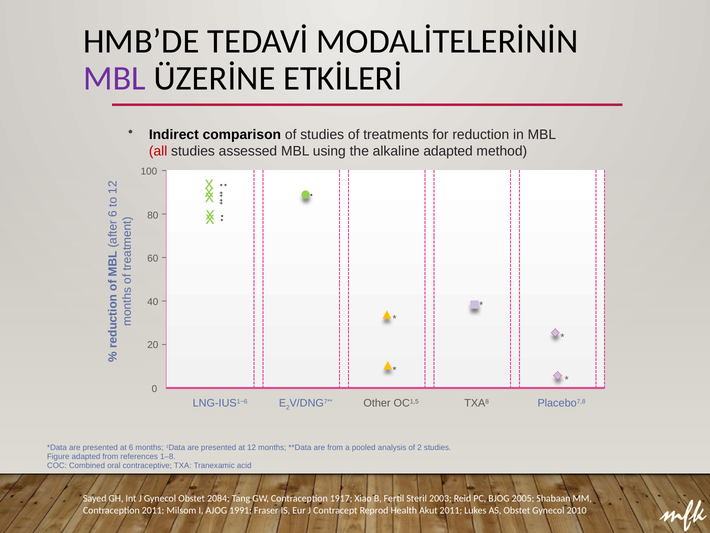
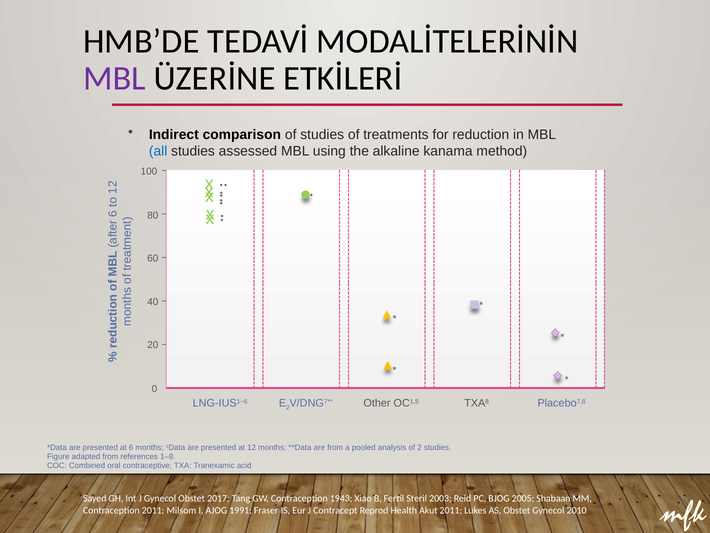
all colour: red -> blue
alkaline adapted: adapted -> kanama
2084: 2084 -> 2017
1917: 1917 -> 1943
